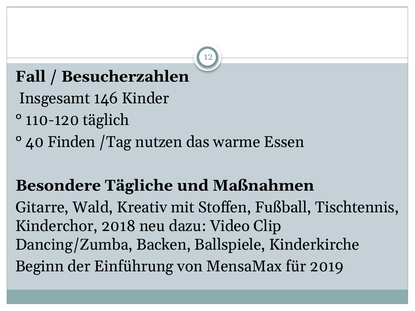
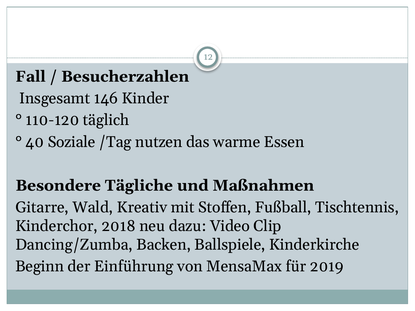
Finden: Finden -> Soziale
